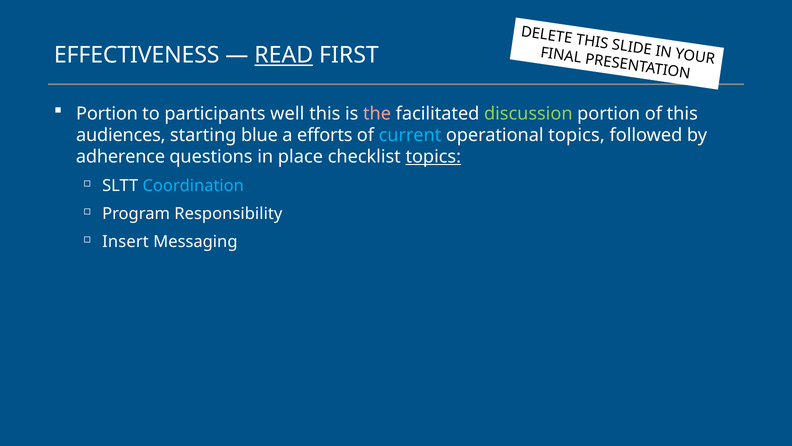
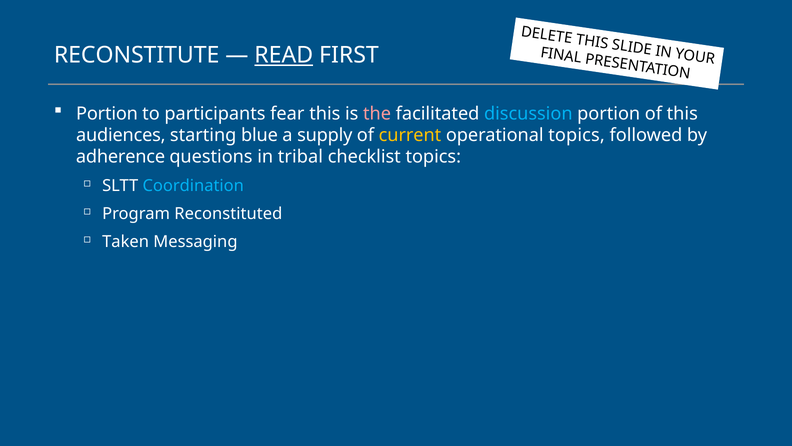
EFFECTIVENESS: EFFECTIVENESS -> RECONSTITUTE
well: well -> fear
discussion colour: light green -> light blue
efforts: efforts -> supply
current colour: light blue -> yellow
place: place -> tribal
topics at (433, 157) underline: present -> none
Responsibility: Responsibility -> Reconstituted
Insert: Insert -> Taken
